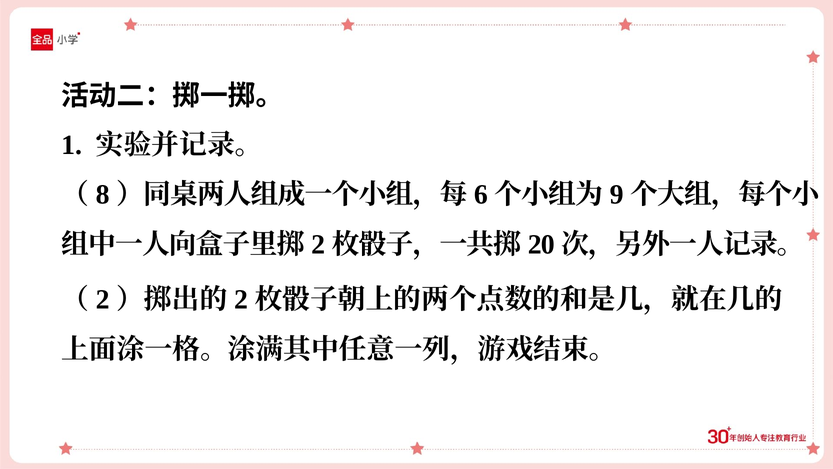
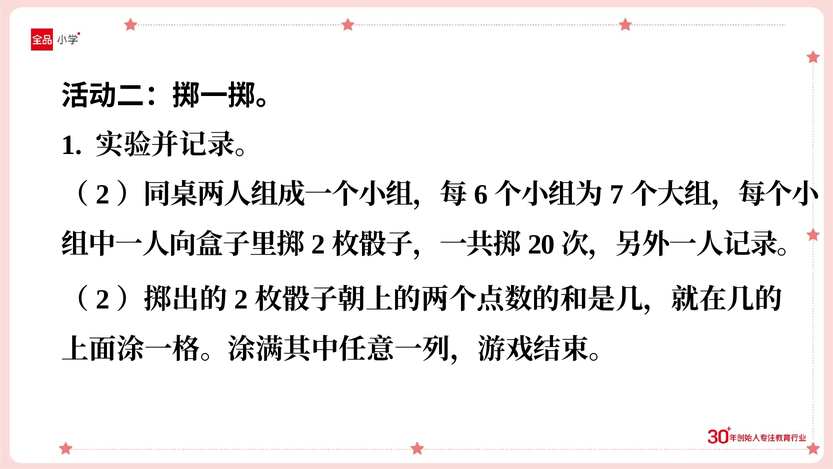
8 at (103, 194): 8 -> 2
9: 9 -> 7
